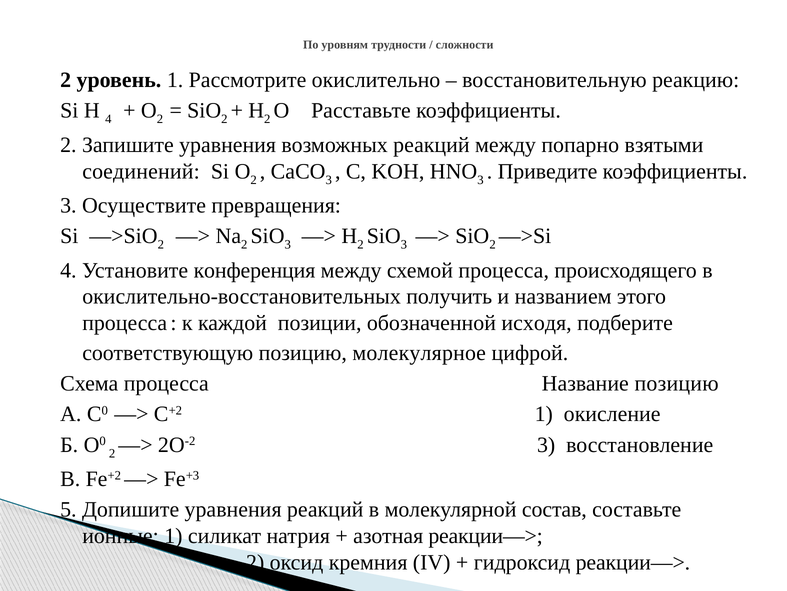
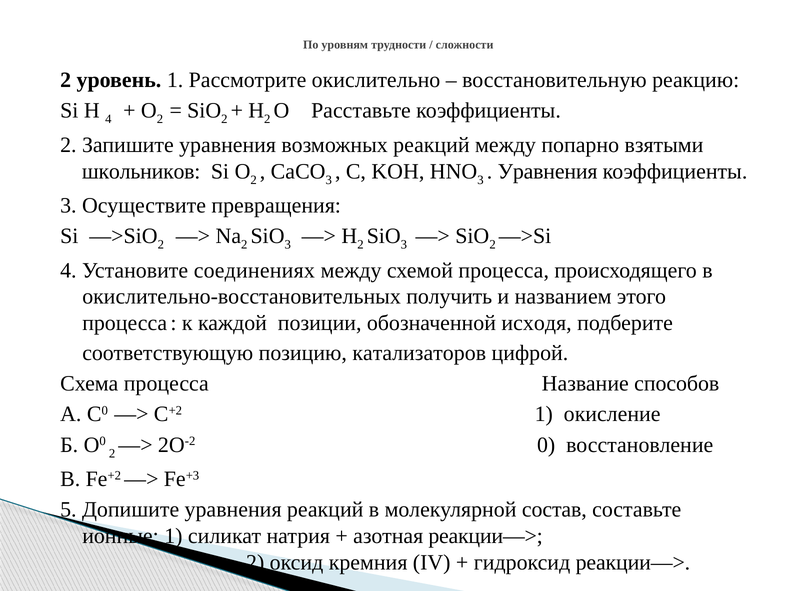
соединений: соединений -> школьников
Приведите at (548, 171): Приведите -> Уравнения
конференция: конференция -> соединениях
молекулярное: молекулярное -> катализаторов
Название позицию: позицию -> способов
2О-2 3: 3 -> 0
